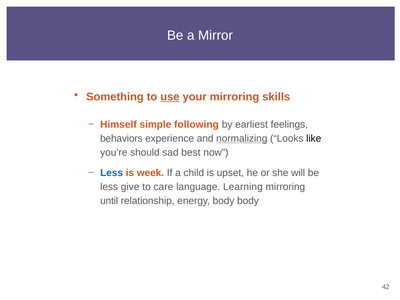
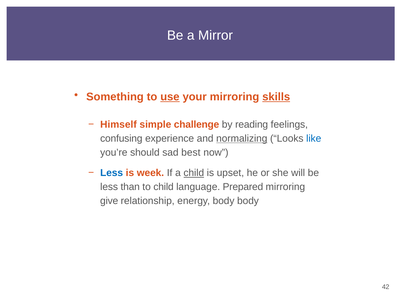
skills underline: none -> present
following: following -> challenge
earliest: earliest -> reading
behaviors: behaviors -> confusing
like colour: black -> blue
child at (194, 173) underline: none -> present
give: give -> than
to care: care -> child
Learning: Learning -> Prepared
until: until -> give
